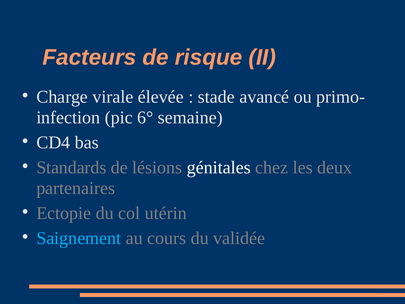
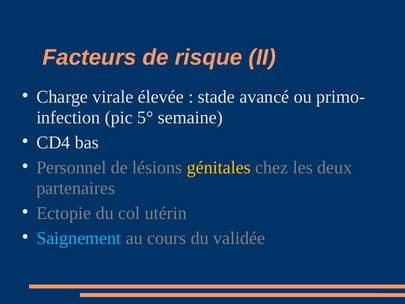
6°: 6° -> 5°
Standards: Standards -> Personnel
génitales colour: white -> yellow
